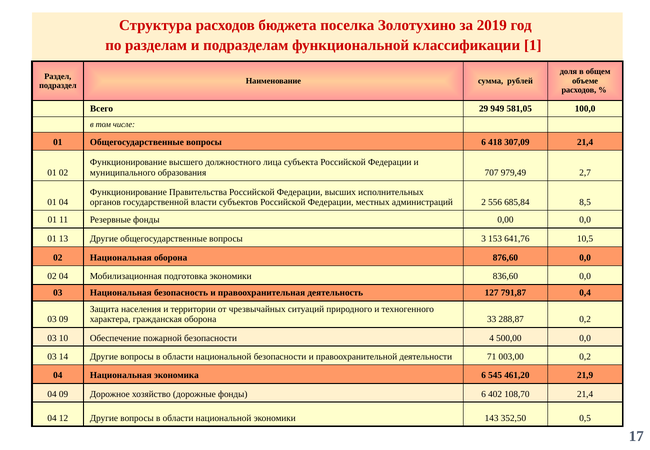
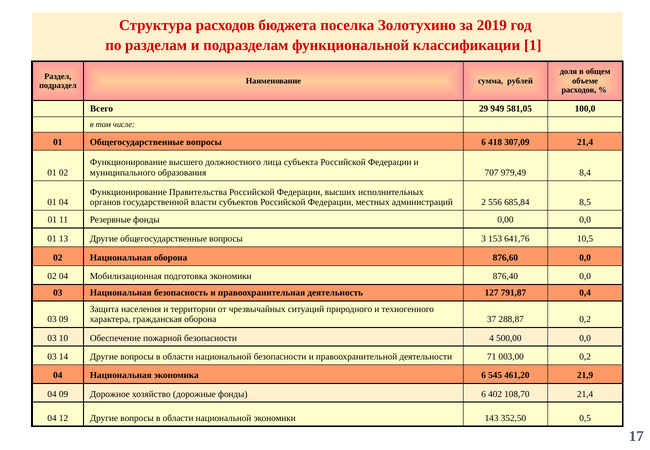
2,7: 2,7 -> 8,4
836,60: 836,60 -> 876,40
33: 33 -> 37
